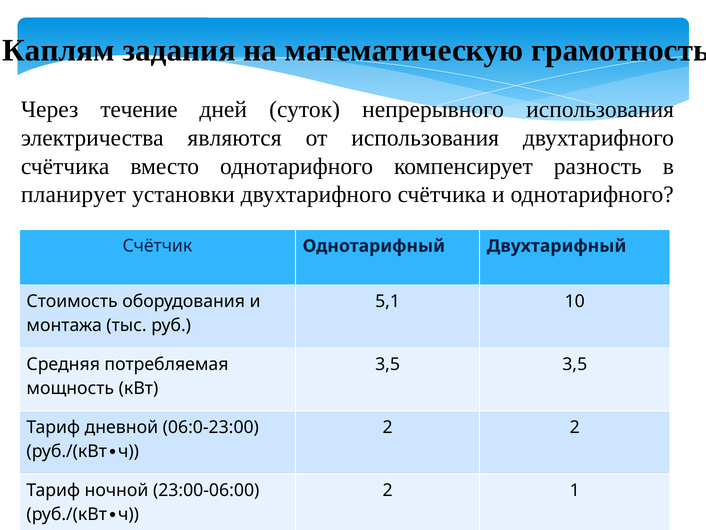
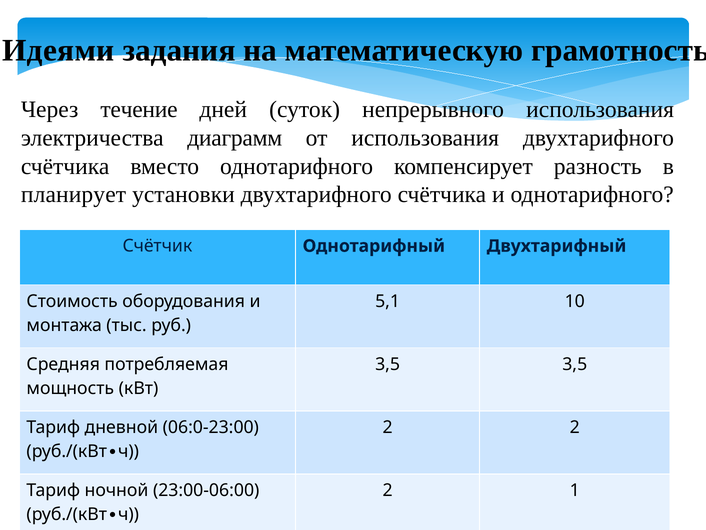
Каплям: Каплям -> Идеями
являются: являются -> диаграмм
